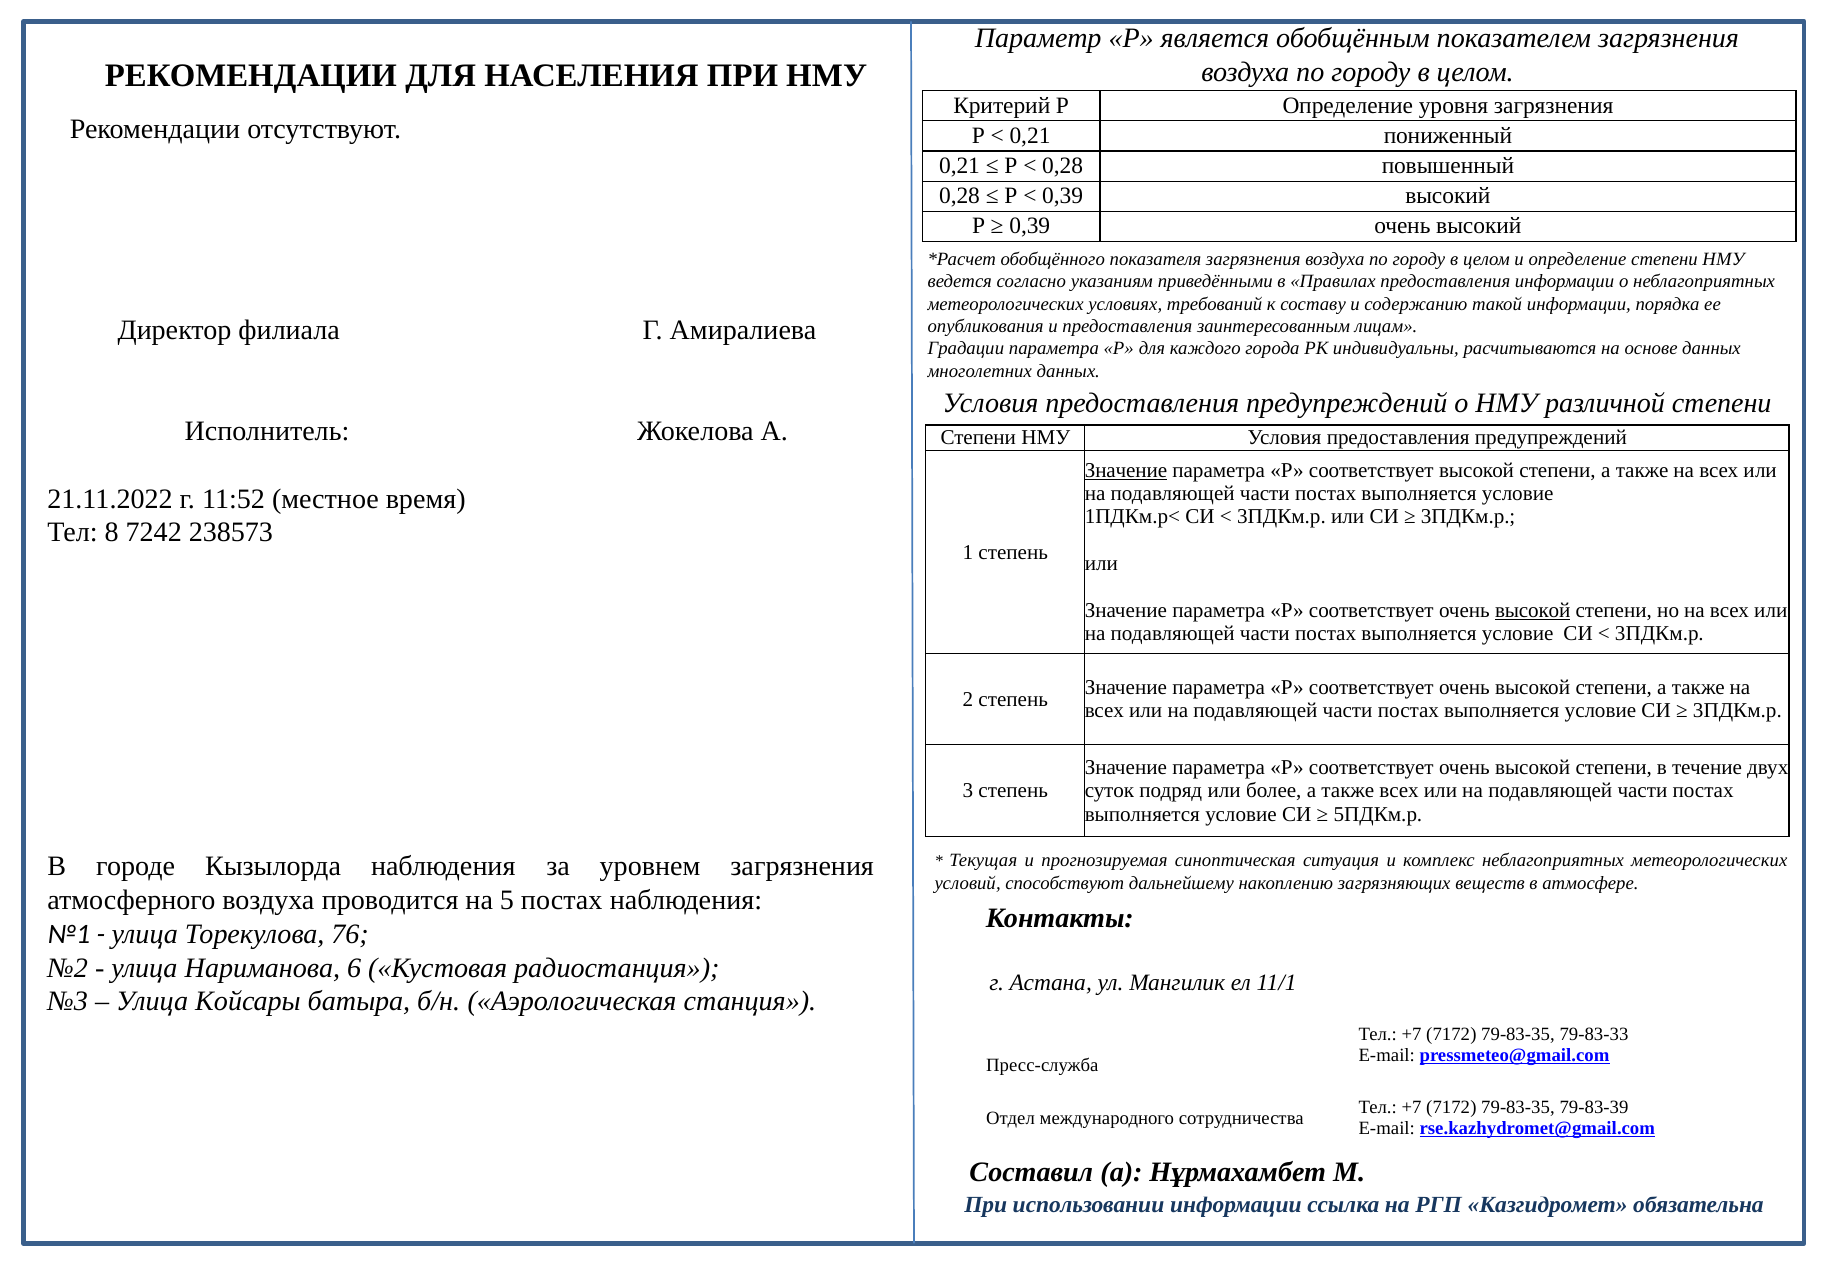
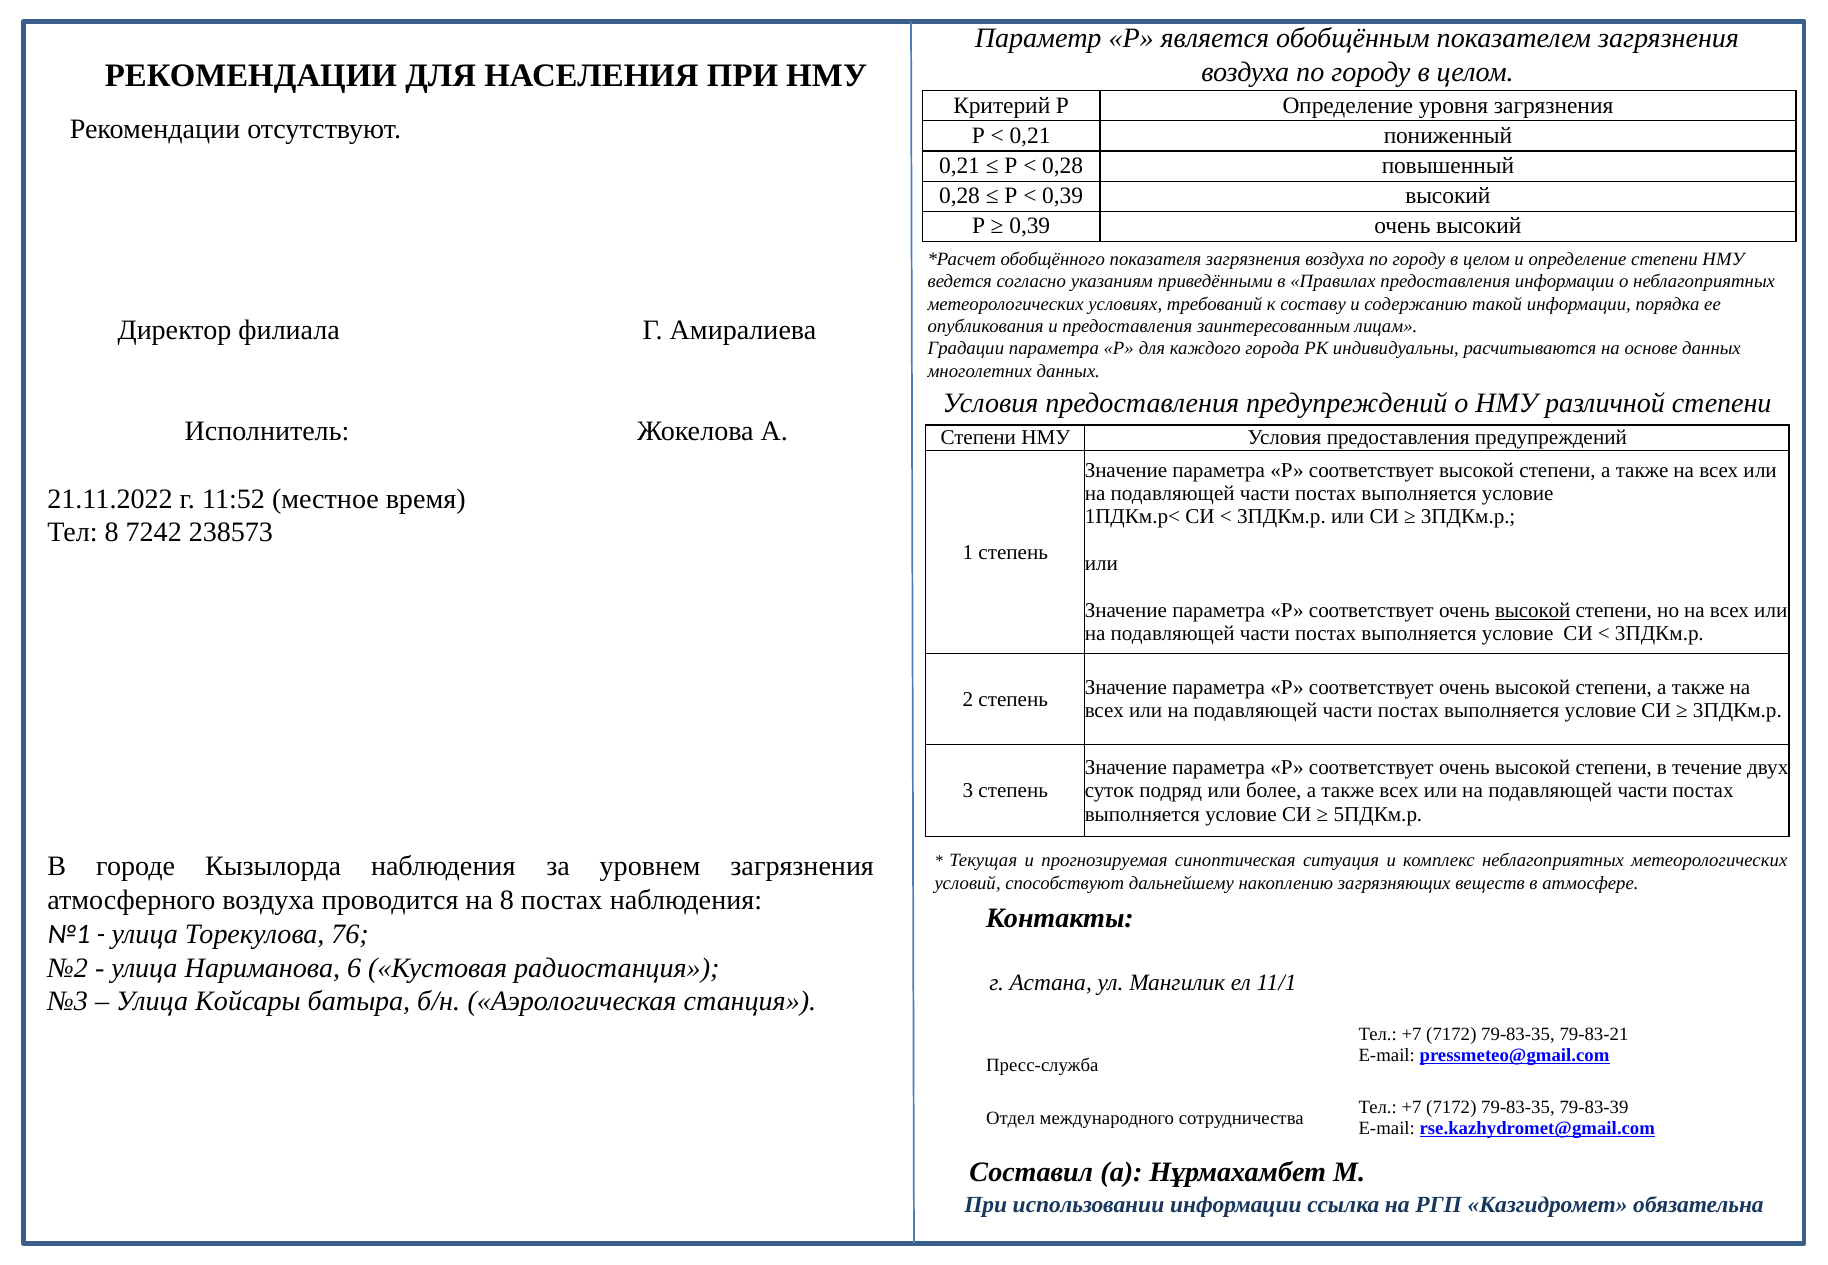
Значение at (1126, 470) underline: present -> none
на 5: 5 -> 8
79-83-33: 79-83-33 -> 79-83-21
